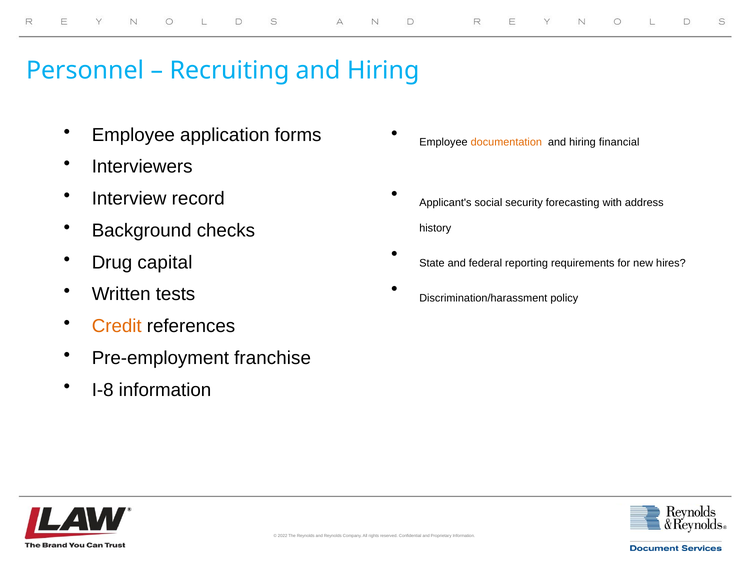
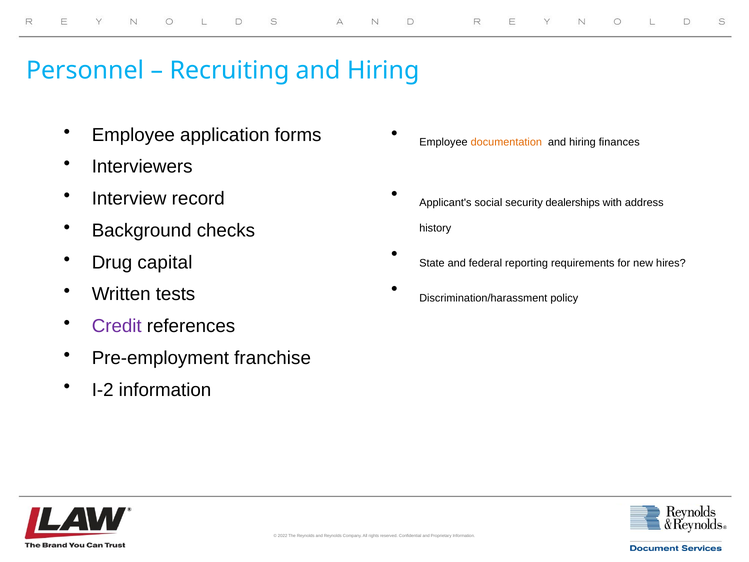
financial: financial -> finances
forecasting: forecasting -> dealerships
Credit colour: orange -> purple
I-8: I-8 -> I-2
